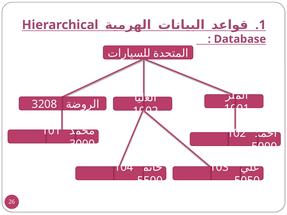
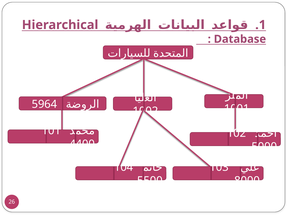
3208: 3208 -> 5964
3000: 3000 -> 4400
5050: 5050 -> 8000
